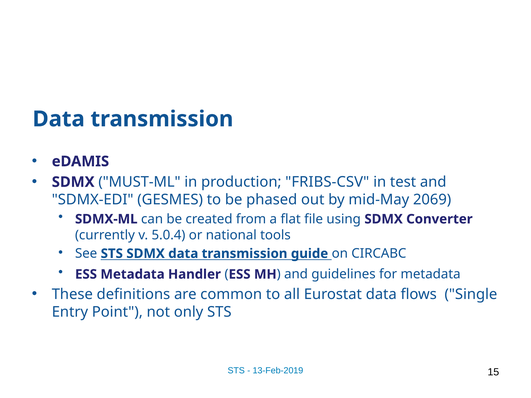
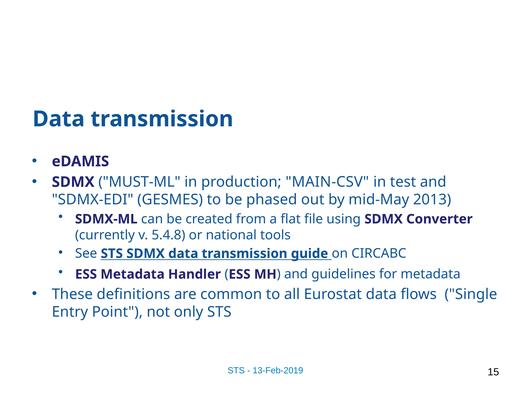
FRIBS-CSV: FRIBS-CSV -> MAIN-CSV
2069: 2069 -> 2013
5.0.4: 5.0.4 -> 5.4.8
